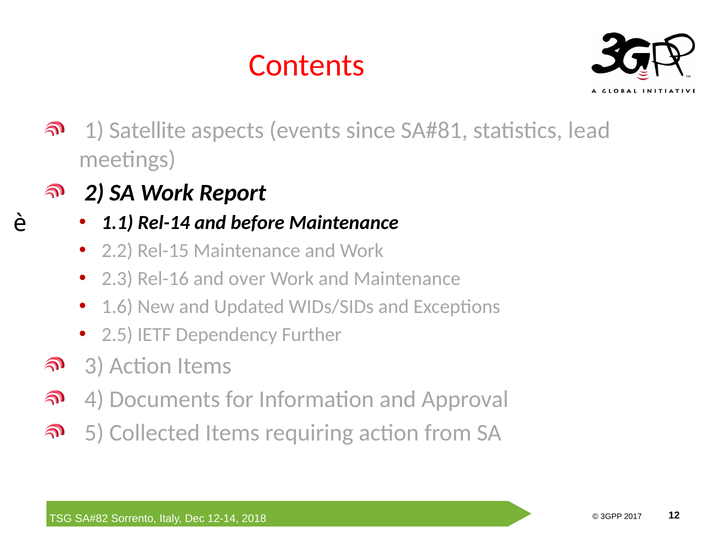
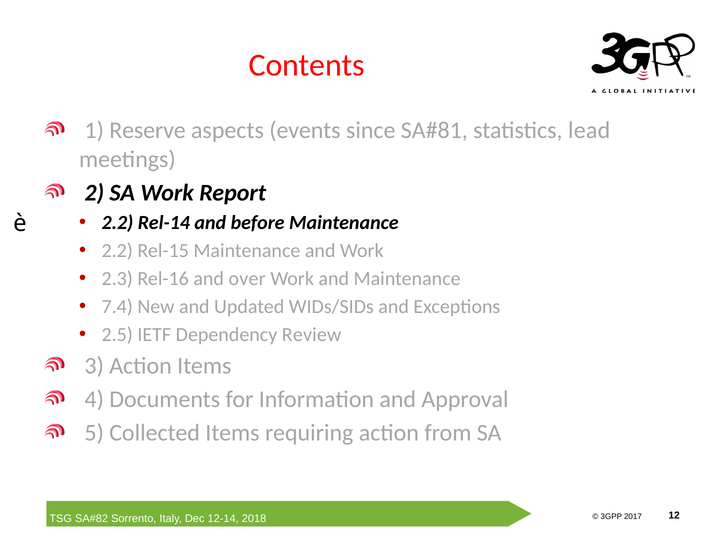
Satellite: Satellite -> Reserve
1.1 at (117, 223): 1.1 -> 2.2
1.6: 1.6 -> 7.4
Further: Further -> Review
